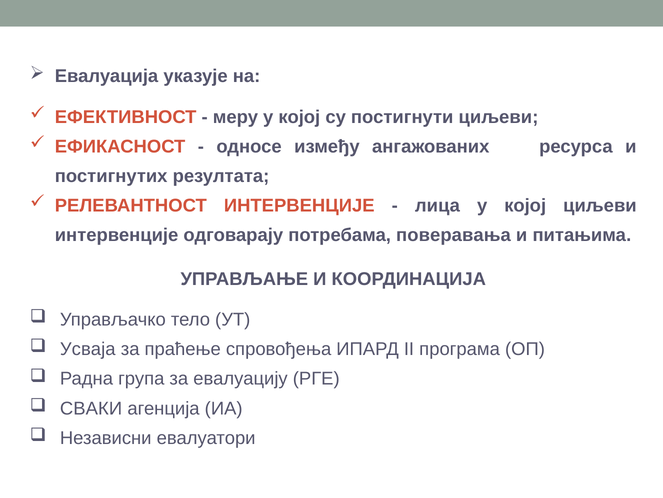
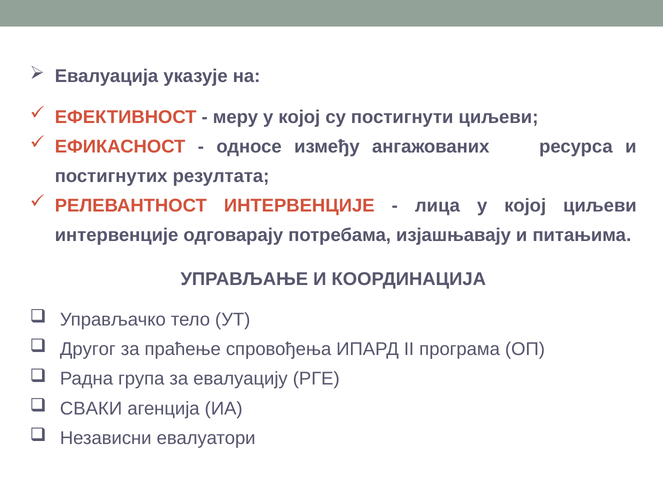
поверавања: поверавања -> изјашњавају
Усваја: Усваја -> Другог
